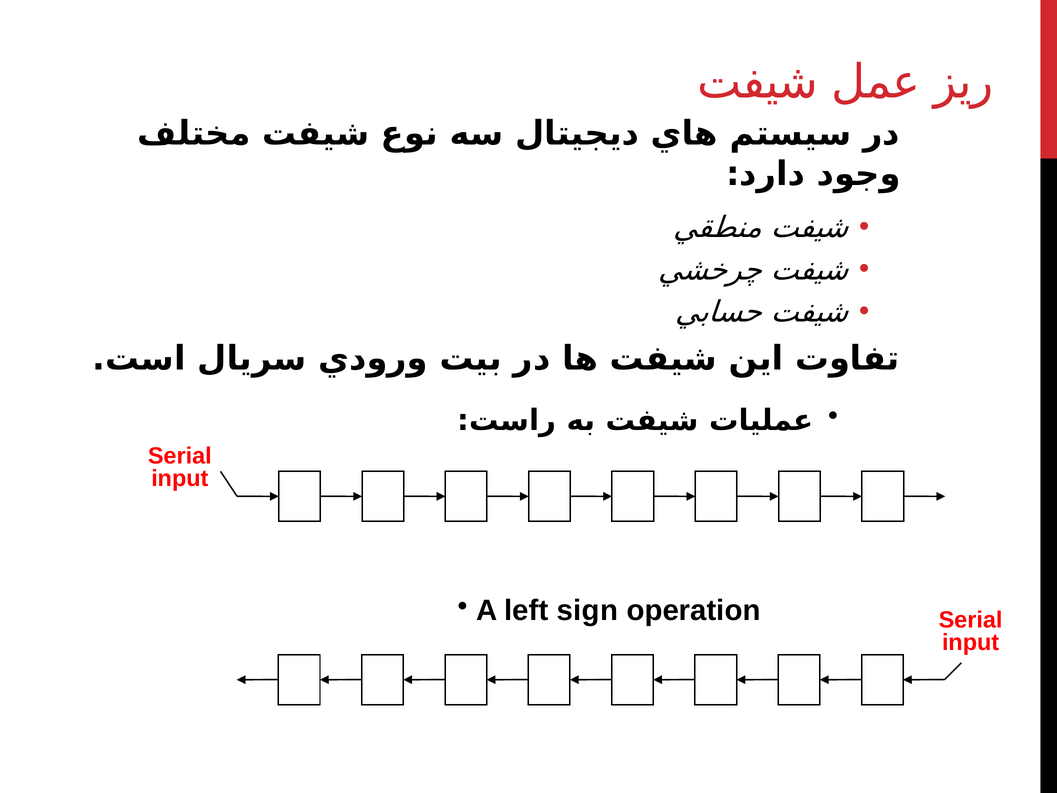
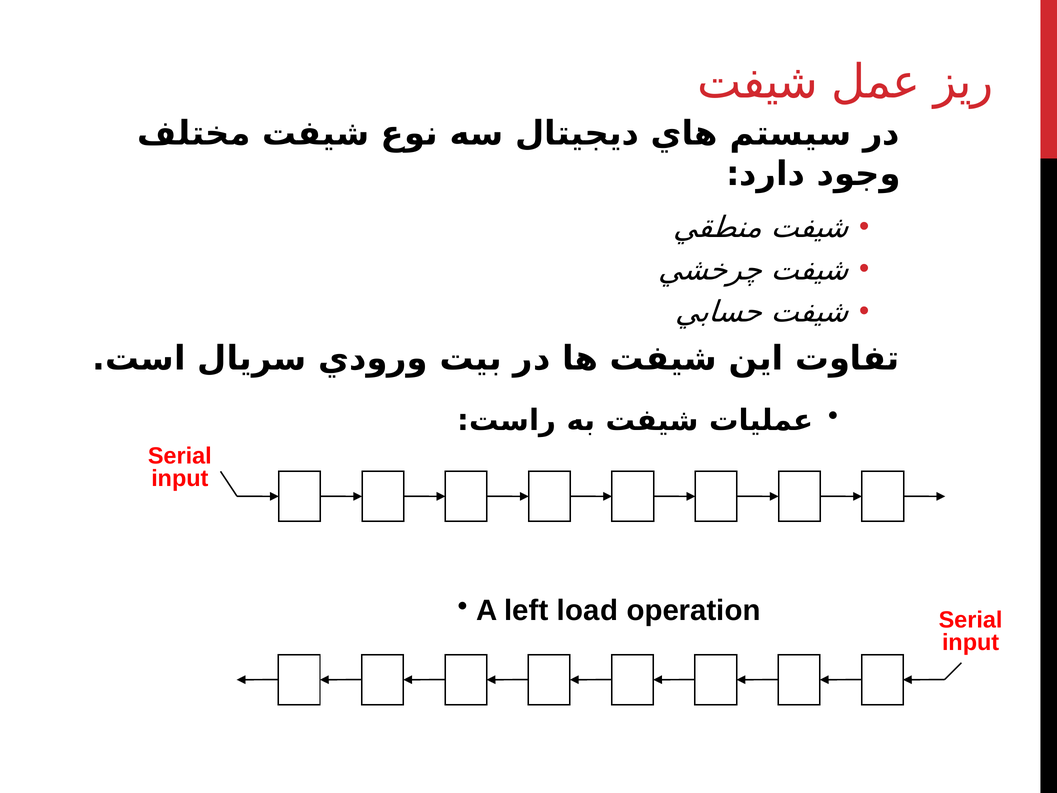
sign: sign -> load
